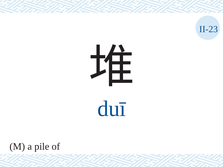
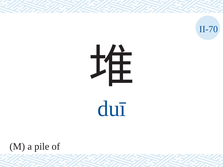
II-23: II-23 -> II-70
